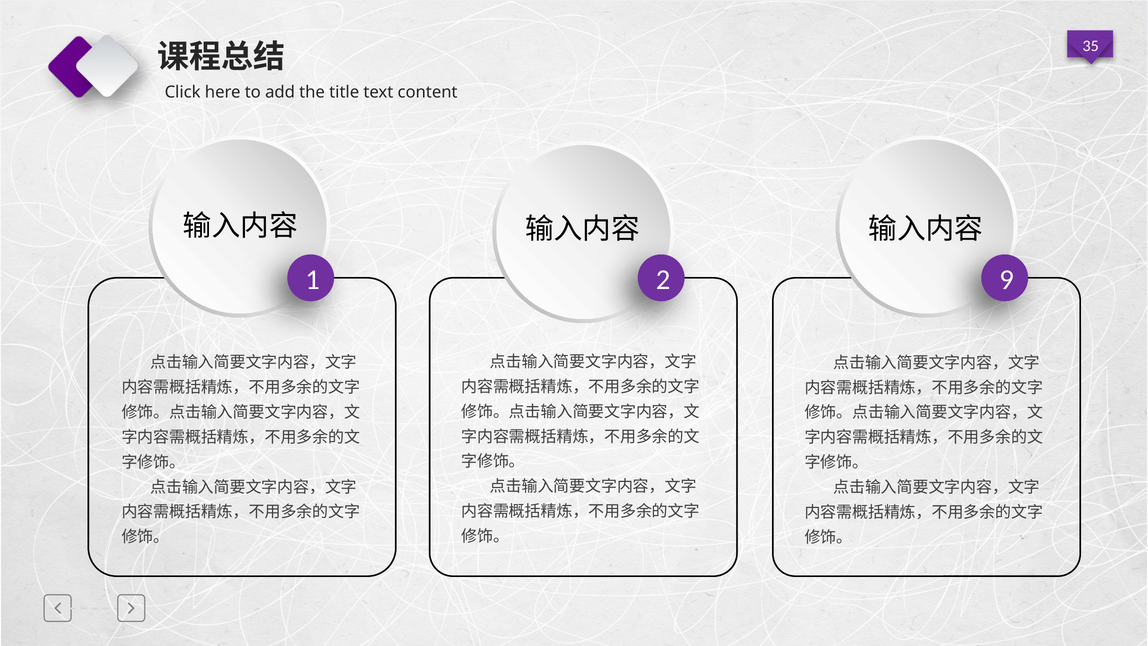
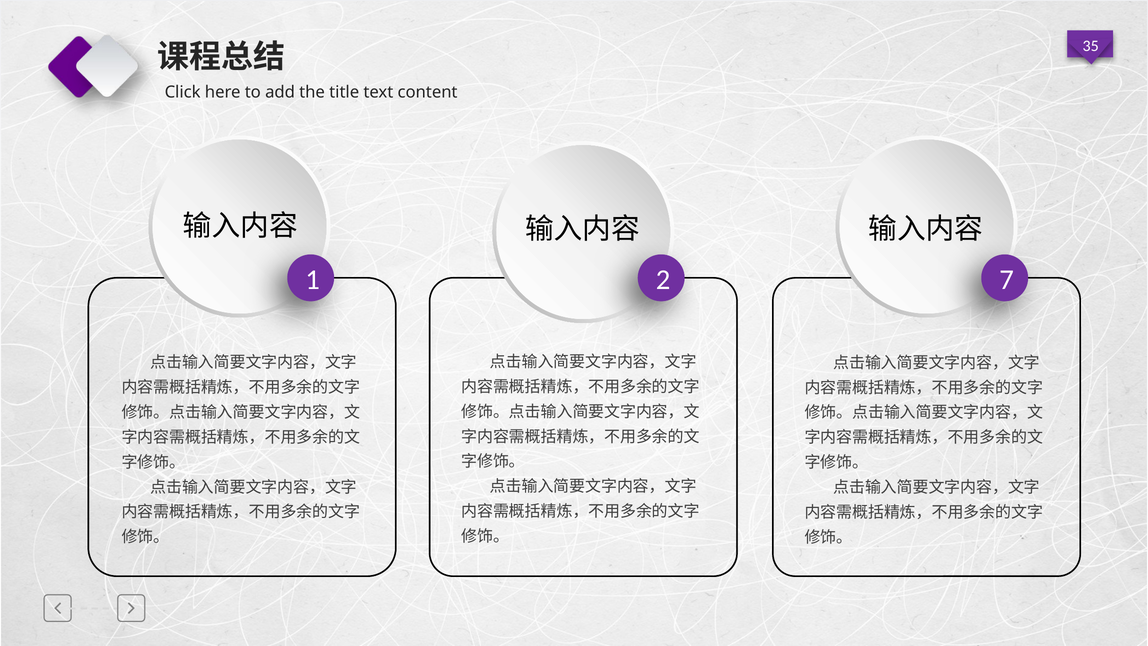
9: 9 -> 7
